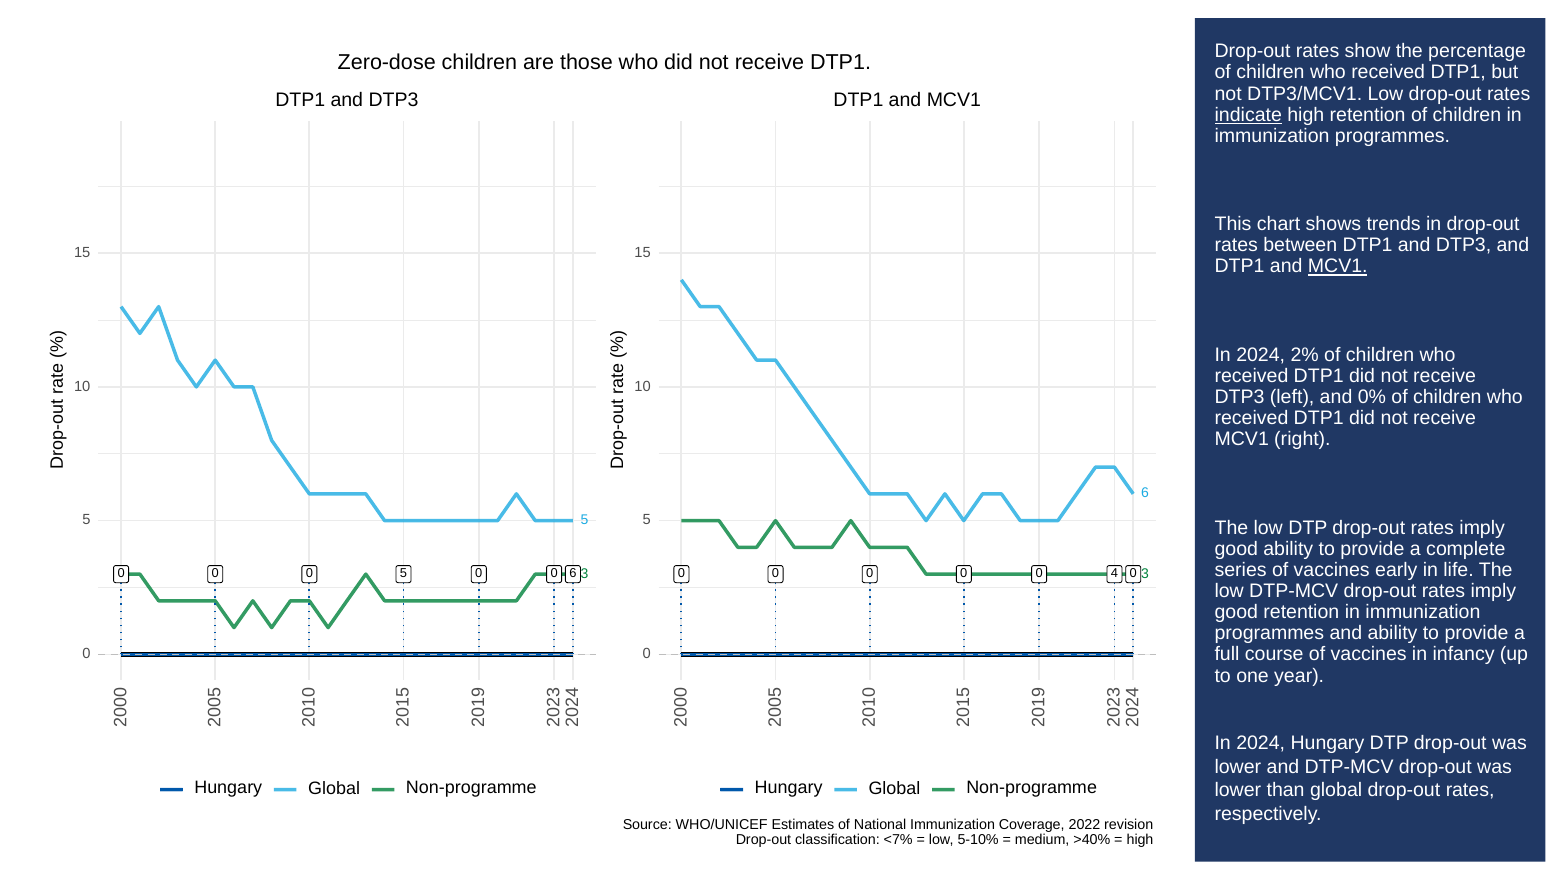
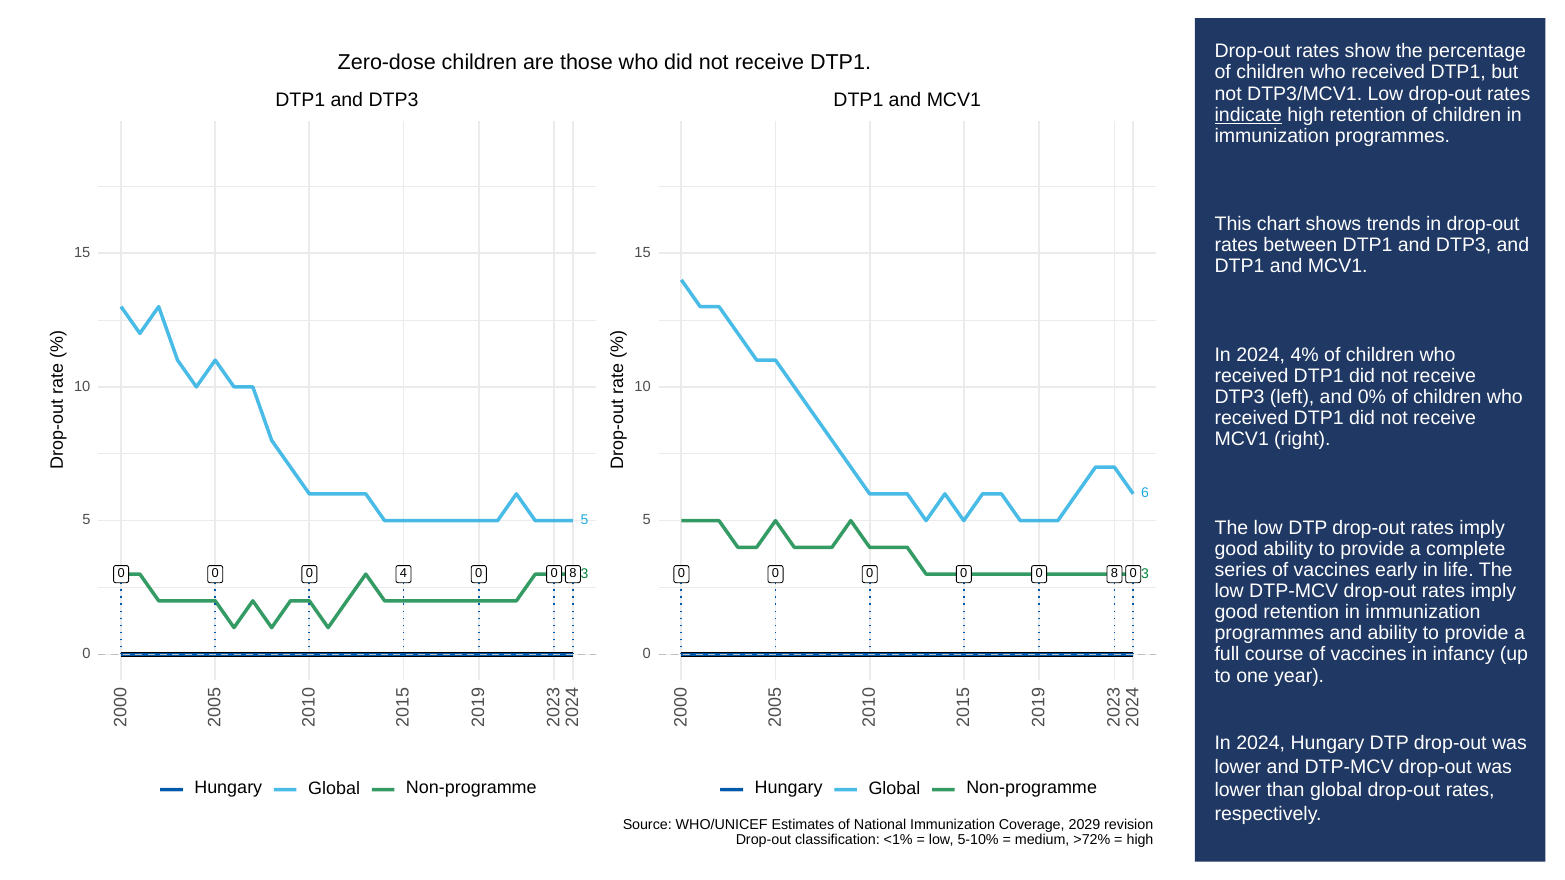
MCV1 at (1338, 267) underline: present -> none
2%: 2% -> 4%
0 0 0 5: 5 -> 4
6 at (573, 574): 6 -> 8
0 0 0 4: 4 -> 8
2022: 2022 -> 2029
<7%: <7% -> <1%
>40%: >40% -> >72%
